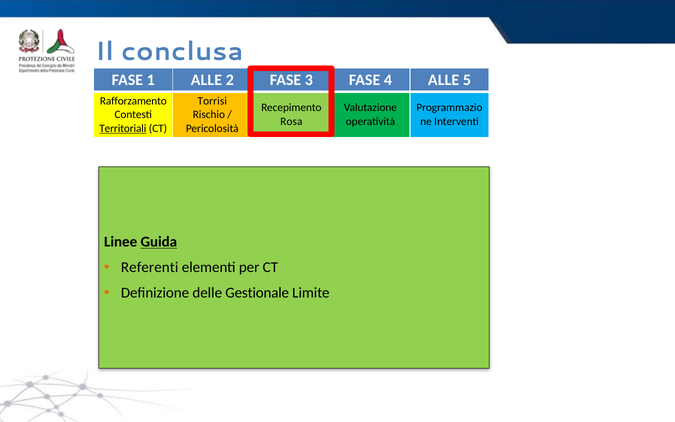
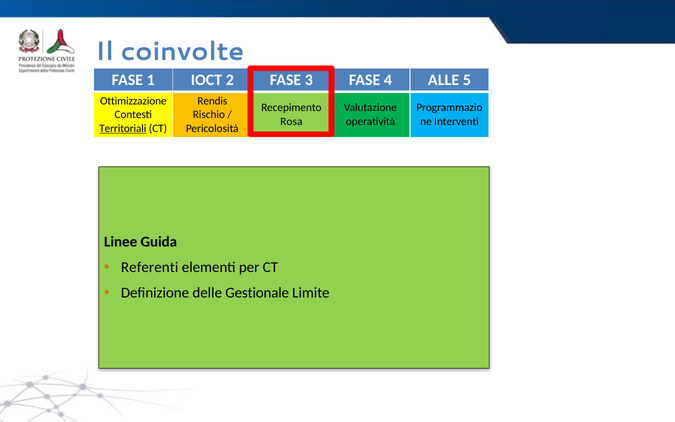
conclusa: conclusa -> coinvolte
1 ALLE: ALLE -> IOCT
Rafforzamento: Rafforzamento -> Ottimizzazione
Torrisi: Torrisi -> Rendis
Guida underline: present -> none
